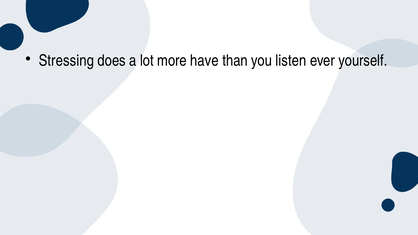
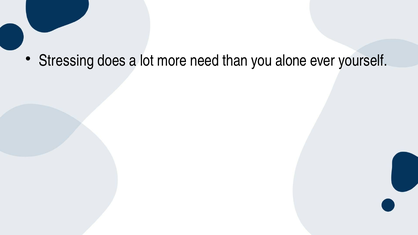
have: have -> need
listen: listen -> alone
